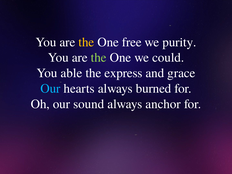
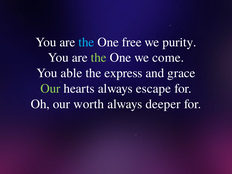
the at (86, 42) colour: yellow -> light blue
could: could -> come
Our at (50, 88) colour: light blue -> light green
burned: burned -> escape
sound: sound -> worth
anchor: anchor -> deeper
